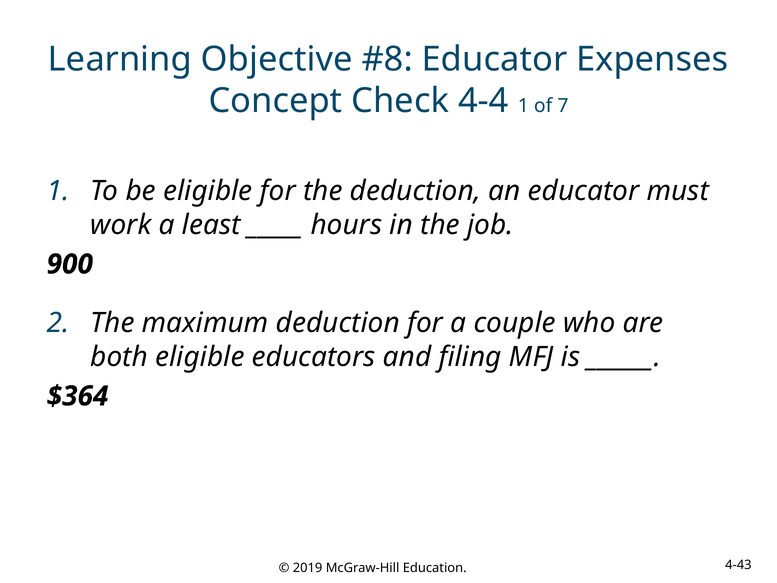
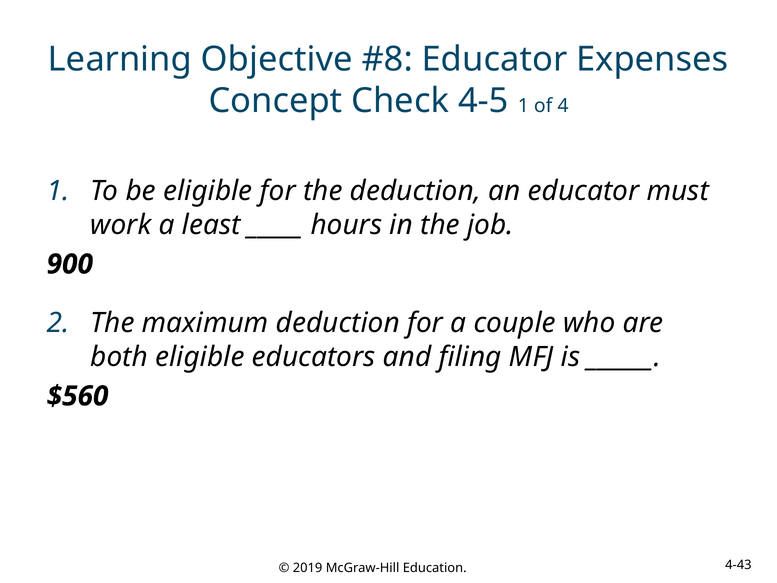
4-4: 4-4 -> 4-5
7: 7 -> 4
$364: $364 -> $560
